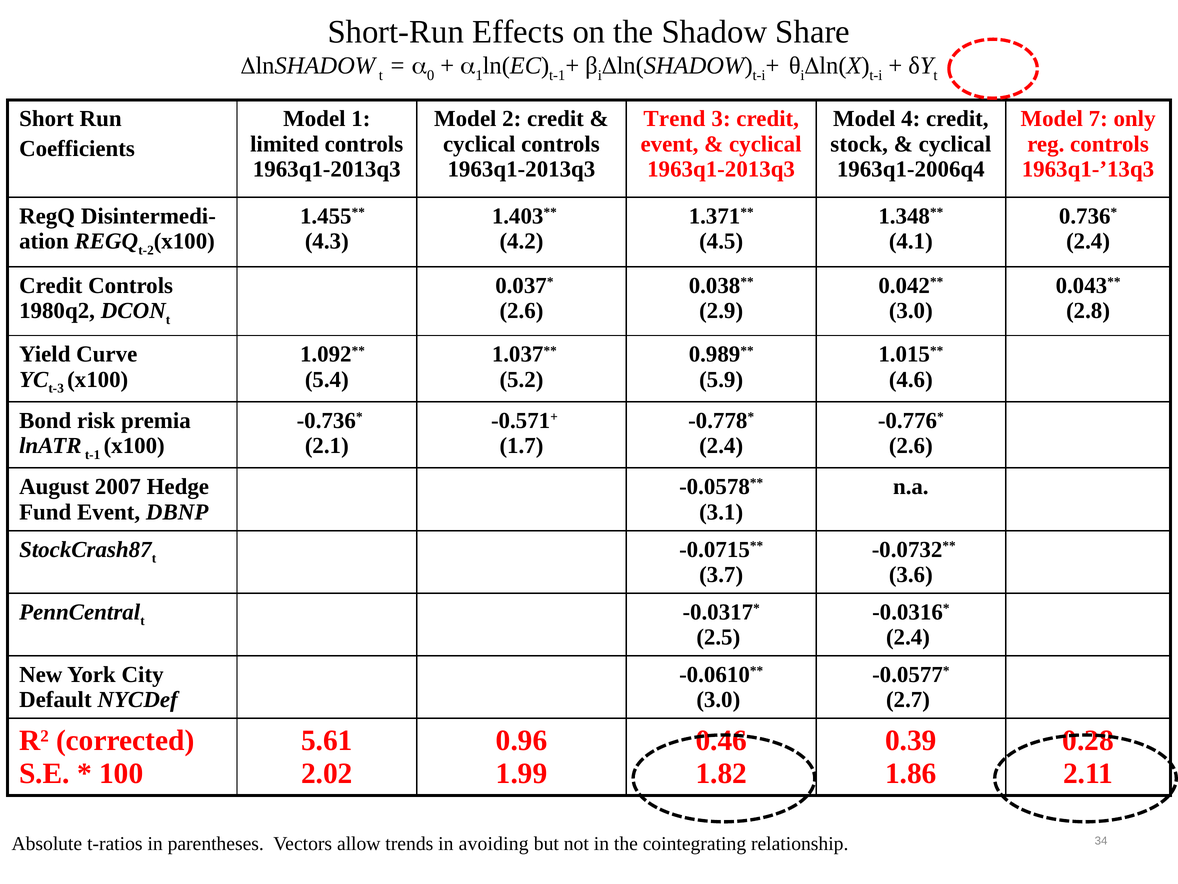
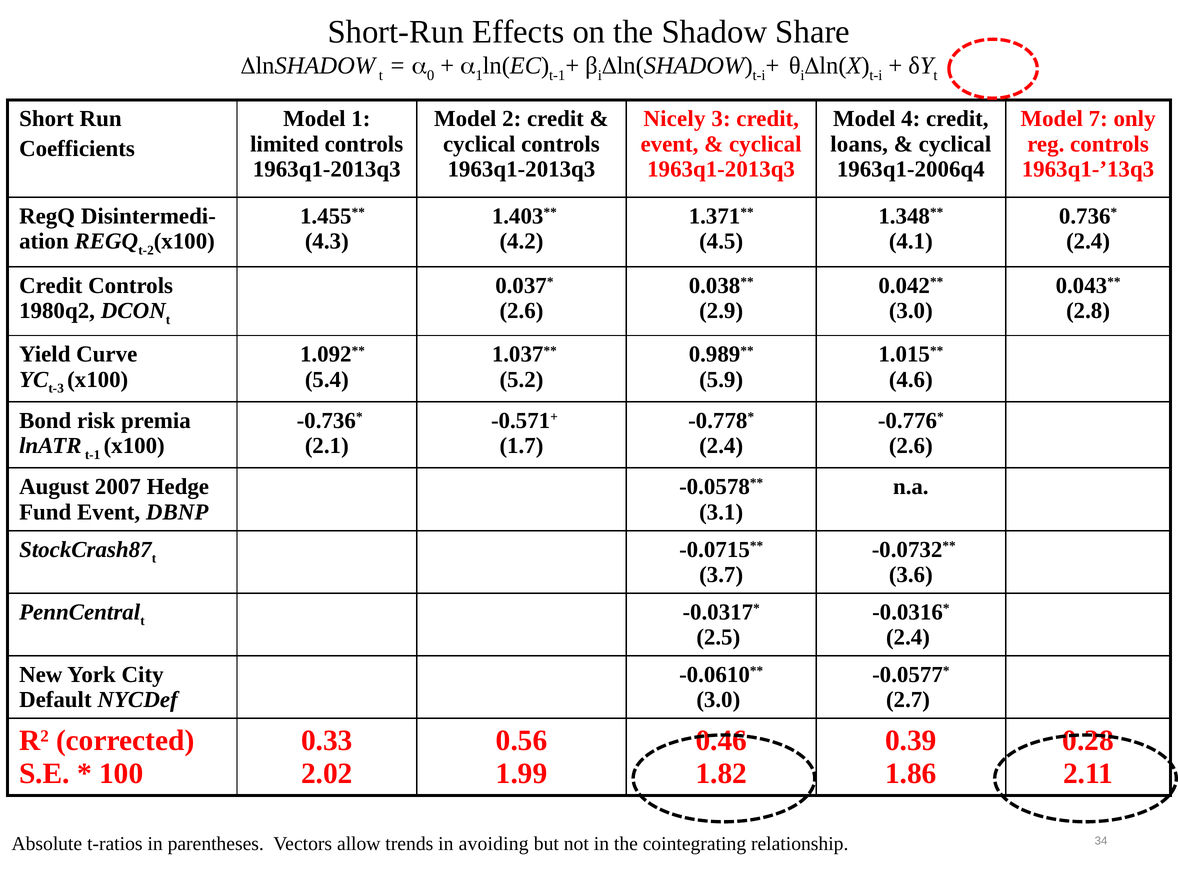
Trend: Trend -> Nicely
stock: stock -> loans
5.61: 5.61 -> 0.33
0.96: 0.96 -> 0.56
